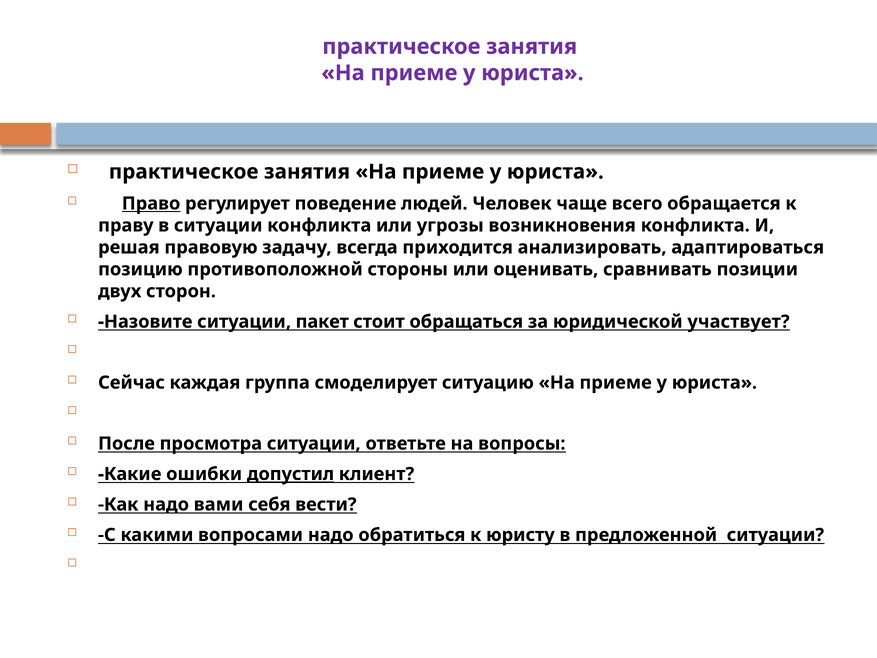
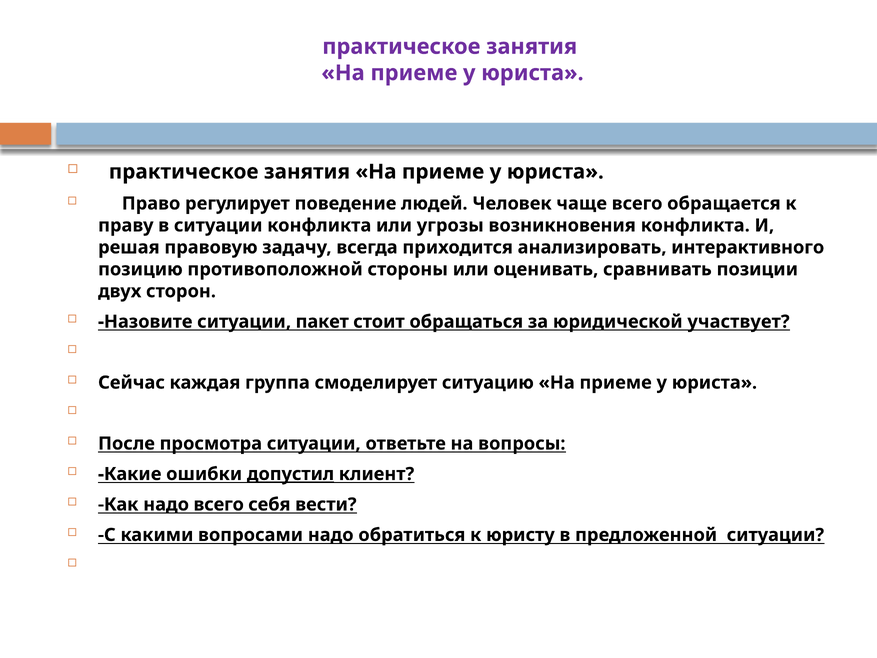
Право underline: present -> none
адаптироваться: адаптироваться -> интерактивного
надо вами: вами -> всего
